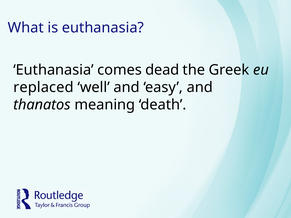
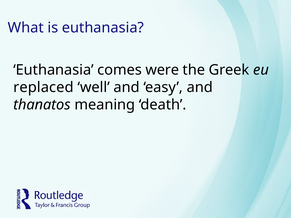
dead: dead -> were
